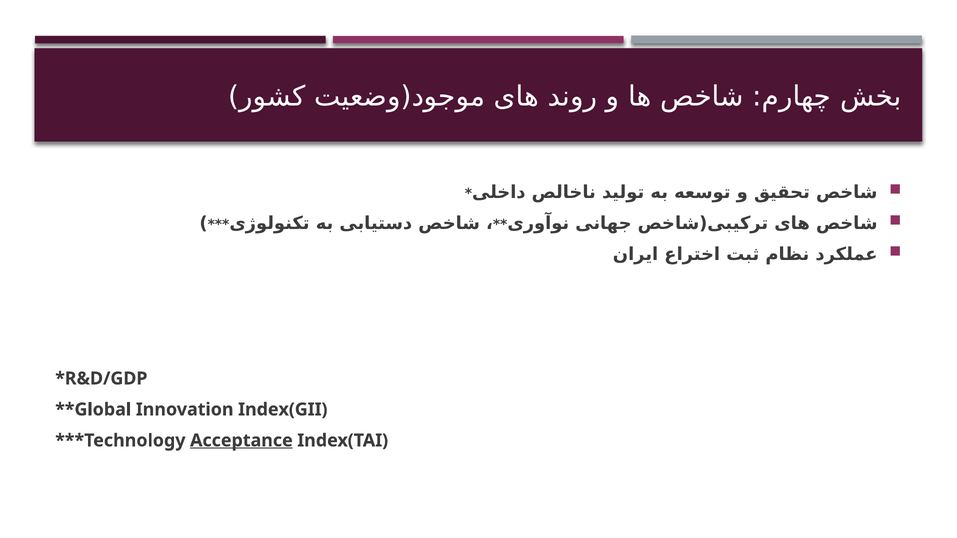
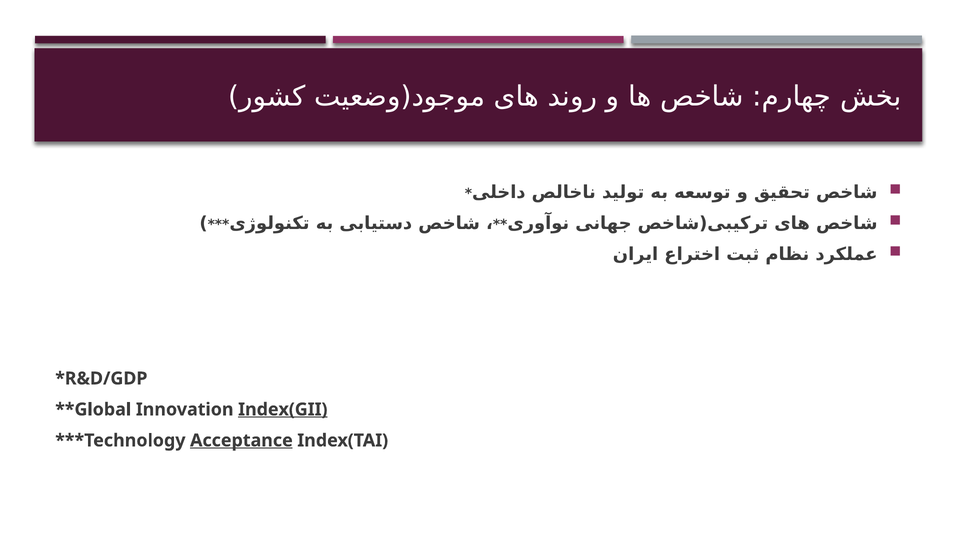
Index(GII underline: none -> present
